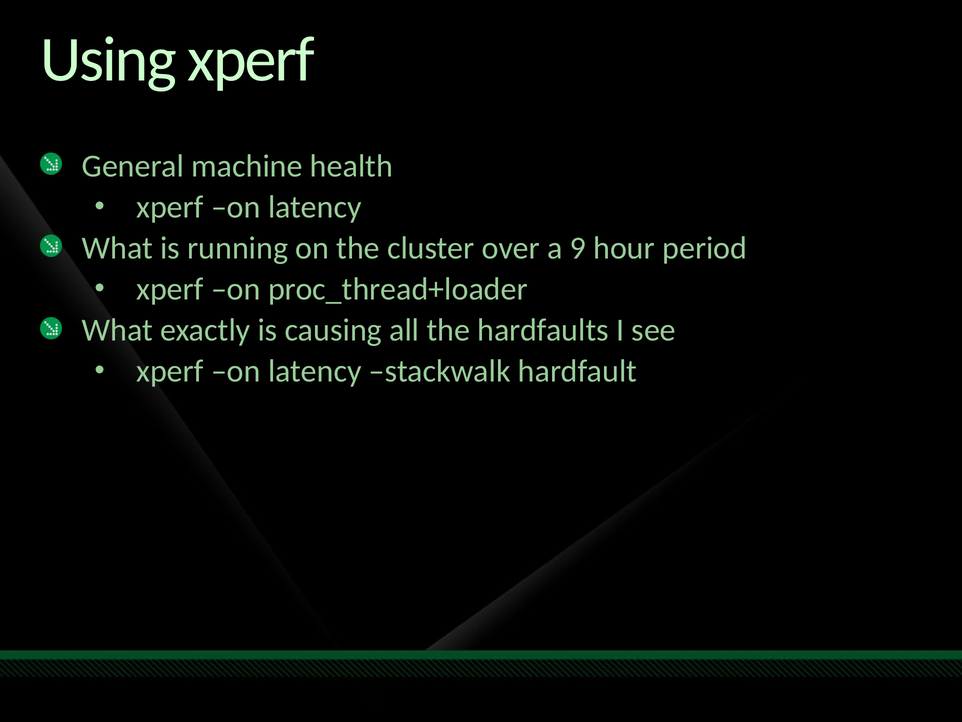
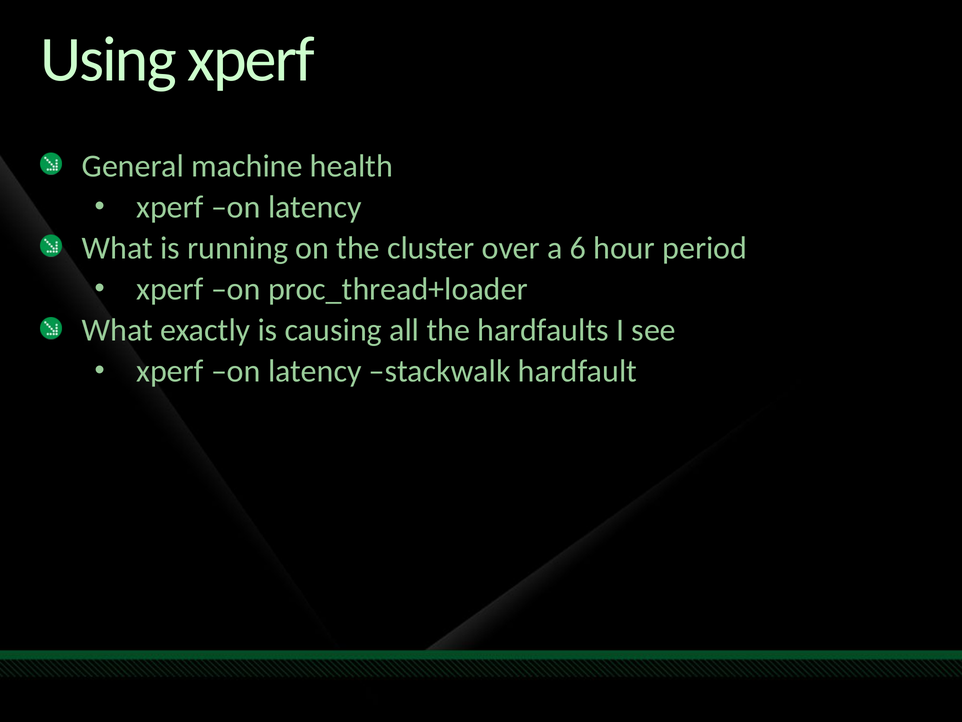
9: 9 -> 6
